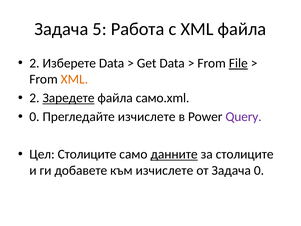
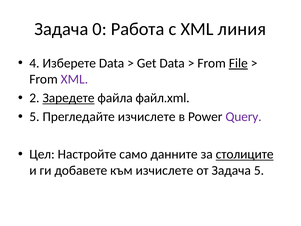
5: 5 -> 0
XML файла: файла -> линия
2 at (34, 63): 2 -> 4
XML at (74, 79) colour: orange -> purple
само.xml: само.xml -> файл.xml
0 at (34, 117): 0 -> 5
Цел Столиците: Столиците -> Настройте
данните underline: present -> none
столиците at (245, 154) underline: none -> present
Задача 0: 0 -> 5
